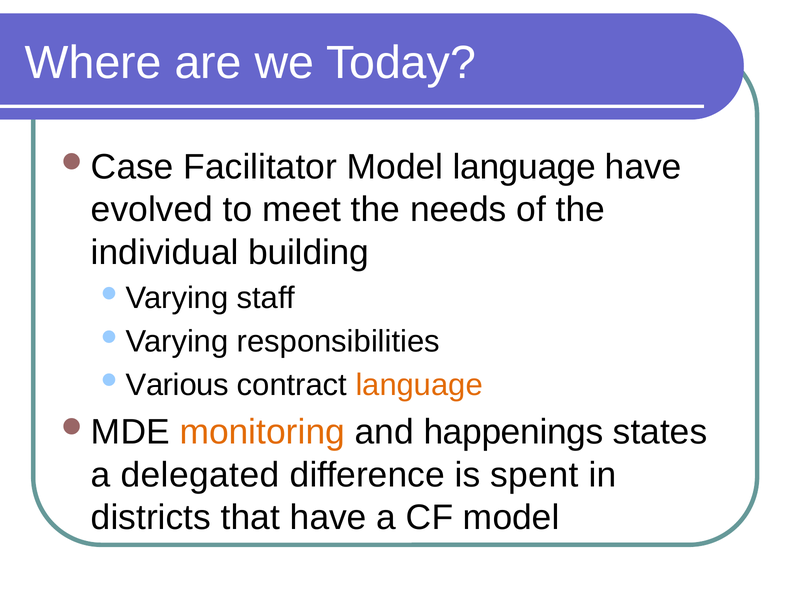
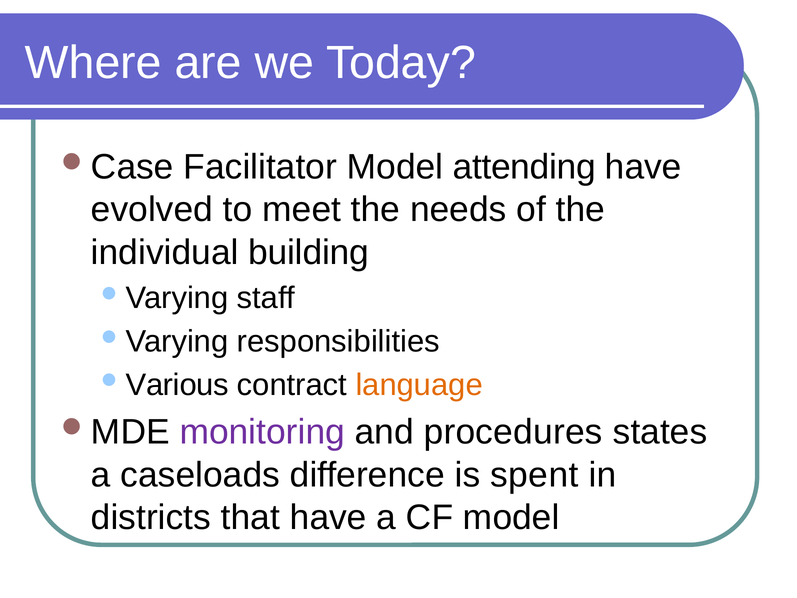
Model language: language -> attending
monitoring colour: orange -> purple
happenings: happenings -> procedures
delegated: delegated -> caseloads
